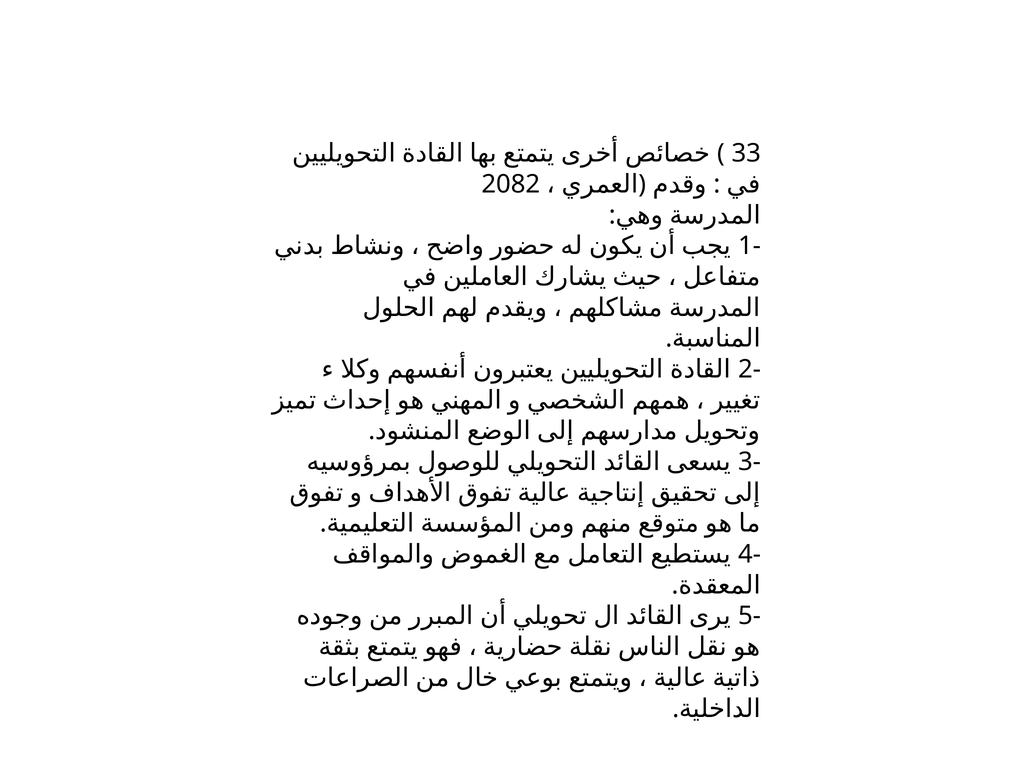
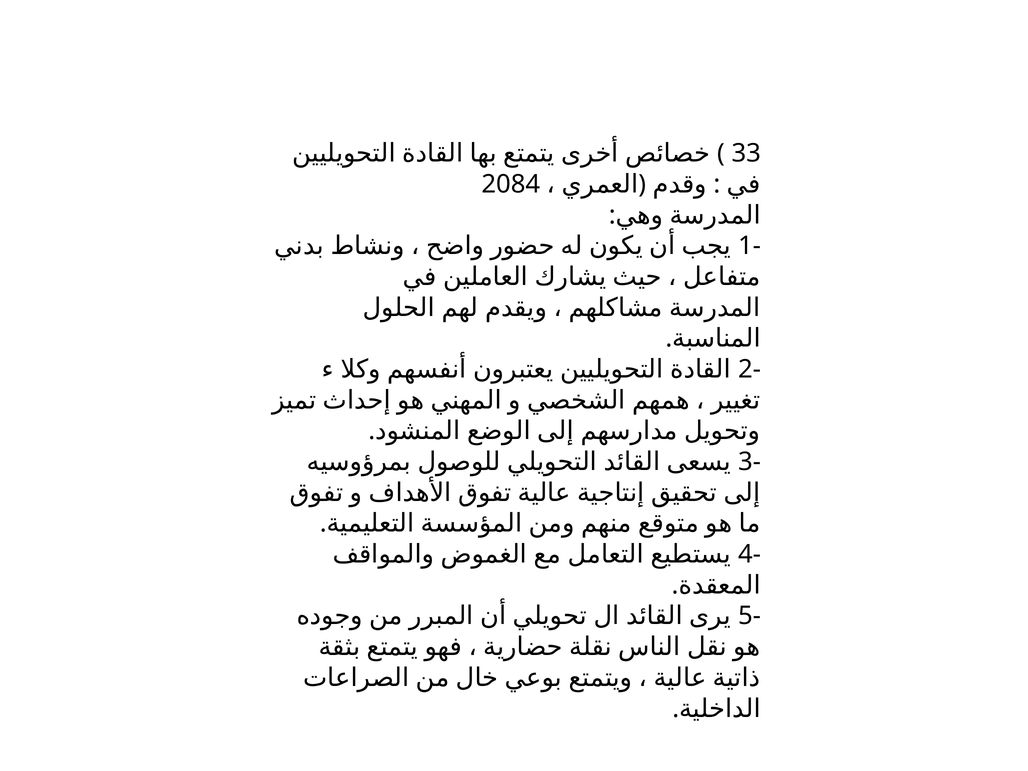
2082: 2082 -> 2084
